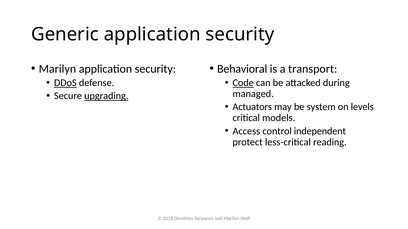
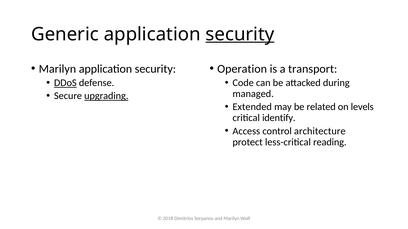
security at (240, 34) underline: none -> present
Behavioral: Behavioral -> Operation
Code underline: present -> none
Actuators: Actuators -> Extended
system: system -> related
models: models -> identify
independent: independent -> architecture
